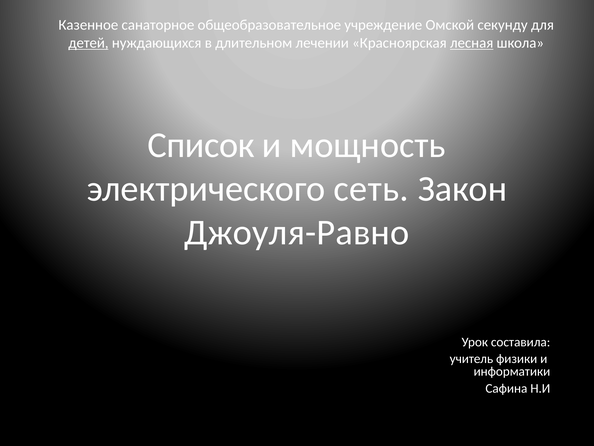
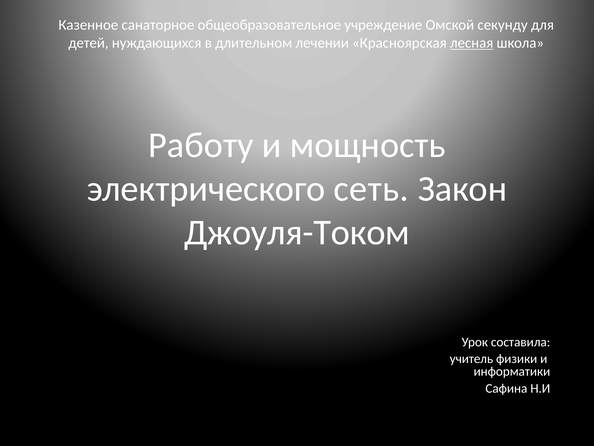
детей underline: present -> none
Список: Список -> Работу
Джоуля-Равно: Джоуля-Равно -> Джоуля-Током
